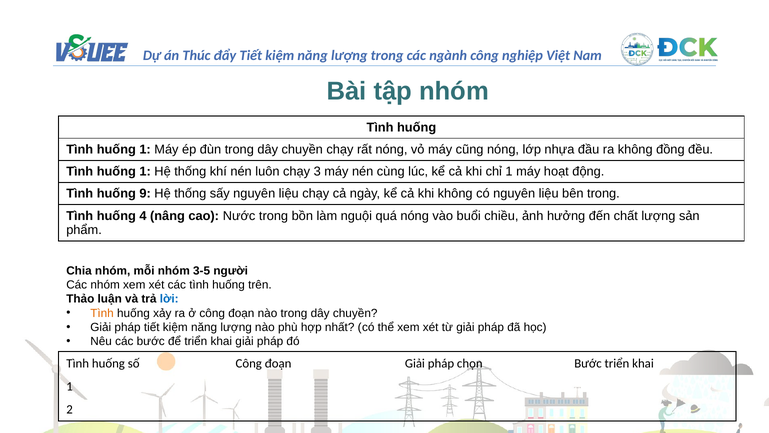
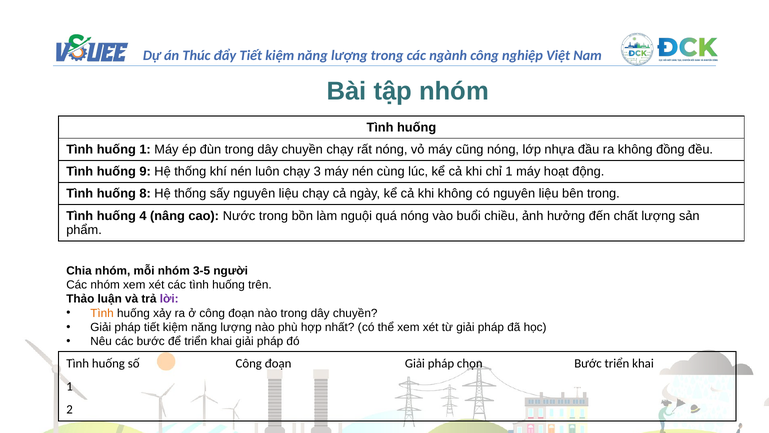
1 at (145, 171): 1 -> 9
9: 9 -> 8
lời colour: blue -> purple
